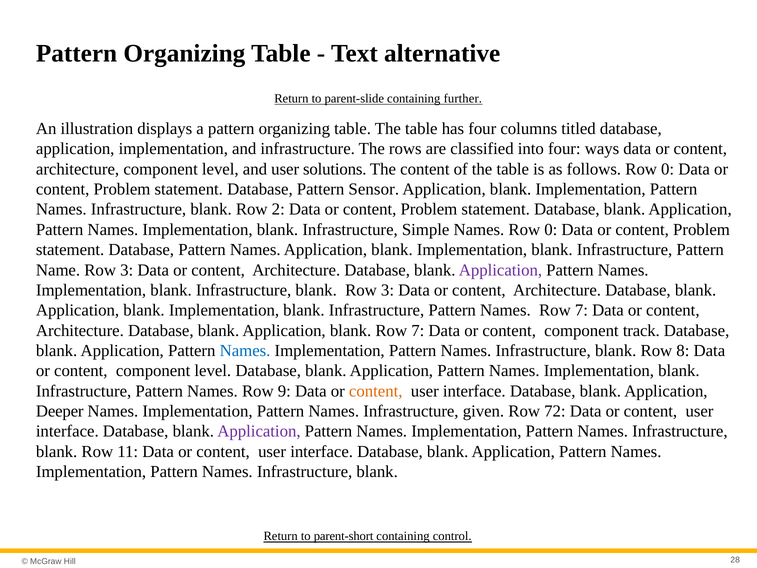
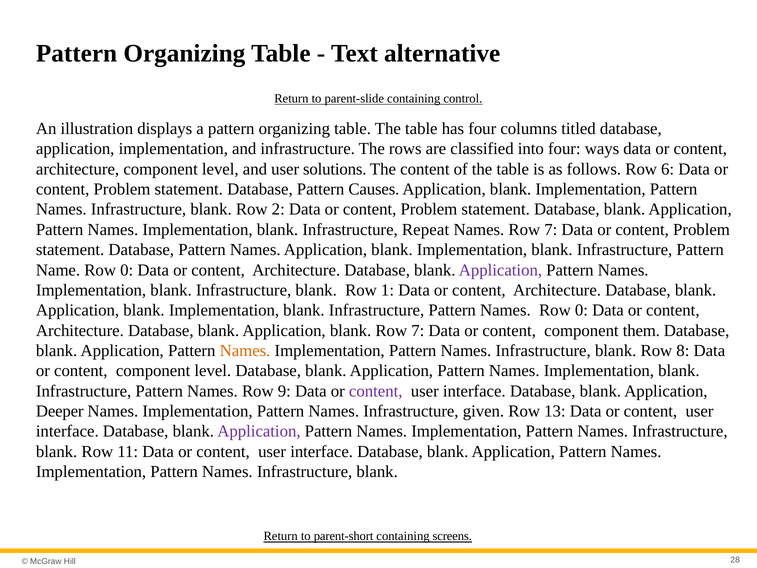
further: further -> control
follows Row 0: 0 -> 6
Sensor: Sensor -> Causes
Simple: Simple -> Repeat
Names Row 0: 0 -> 7
Name Row 3: 3 -> 0
blank Row 3: 3 -> 1
Names Row 7: 7 -> 0
track: track -> them
Names at (245, 351) colour: blue -> orange
content at (376, 391) colour: orange -> purple
72: 72 -> 13
control: control -> screens
